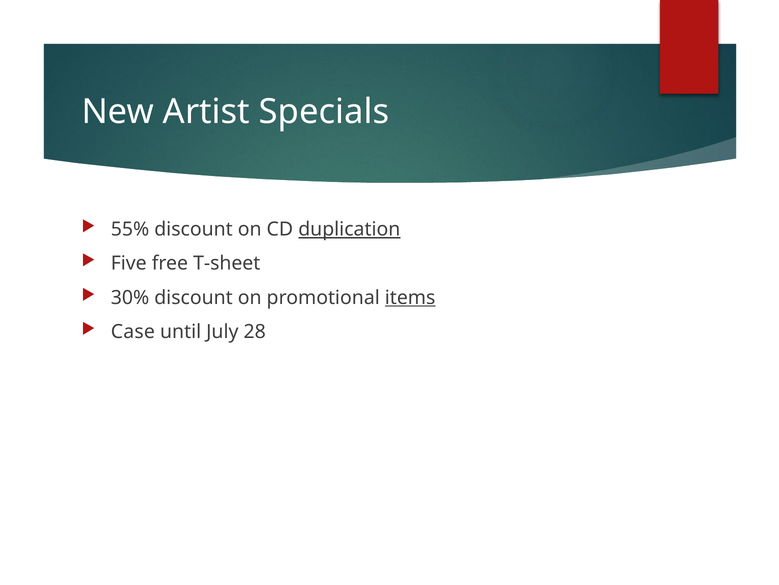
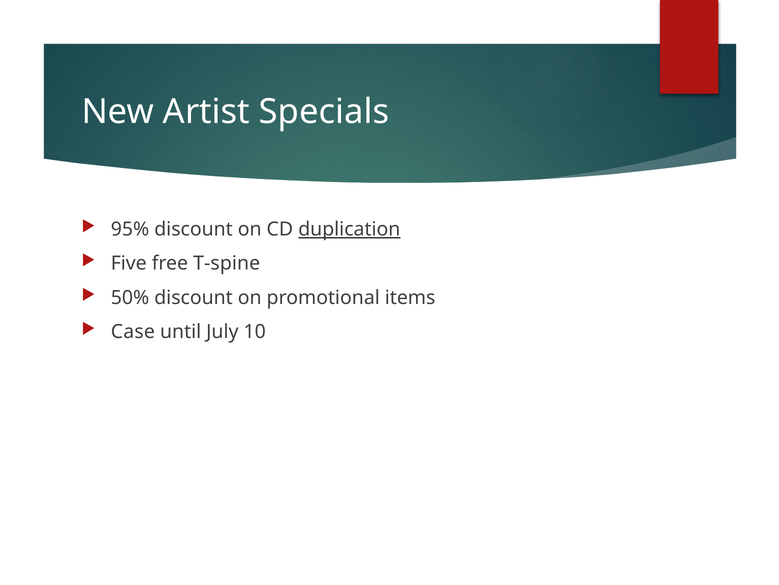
55%: 55% -> 95%
T-sheet: T-sheet -> T-spine
30%: 30% -> 50%
items underline: present -> none
28: 28 -> 10
